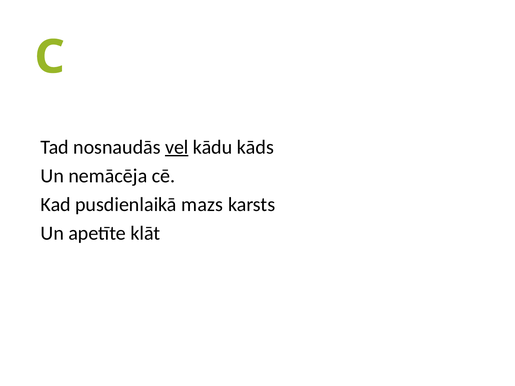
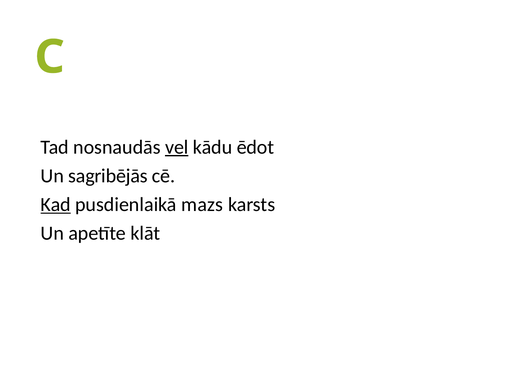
kāds: kāds -> ēdot
nemācēja: nemācēja -> sagribējās
Kad underline: none -> present
